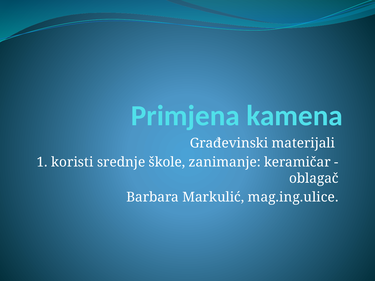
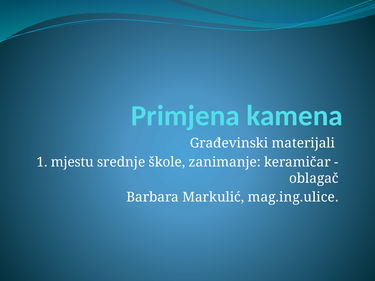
koristi: koristi -> mjestu
